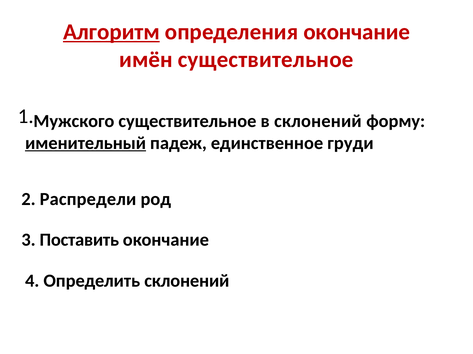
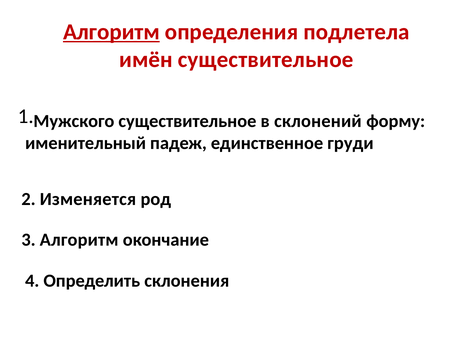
определения окончание: окончание -> подлетела
именительный underline: present -> none
Распредели: Распредели -> Изменяется
3 Поставить: Поставить -> Алгоритм
Определить склонений: склонений -> склонения
